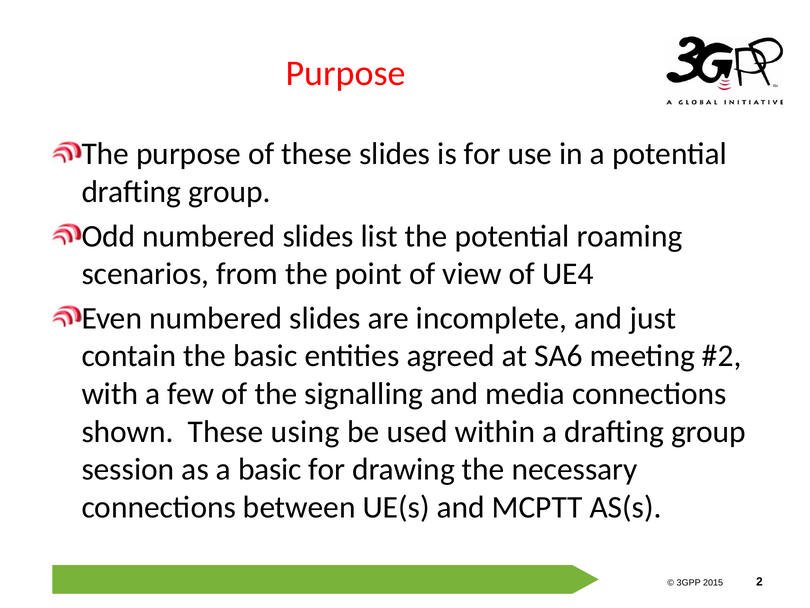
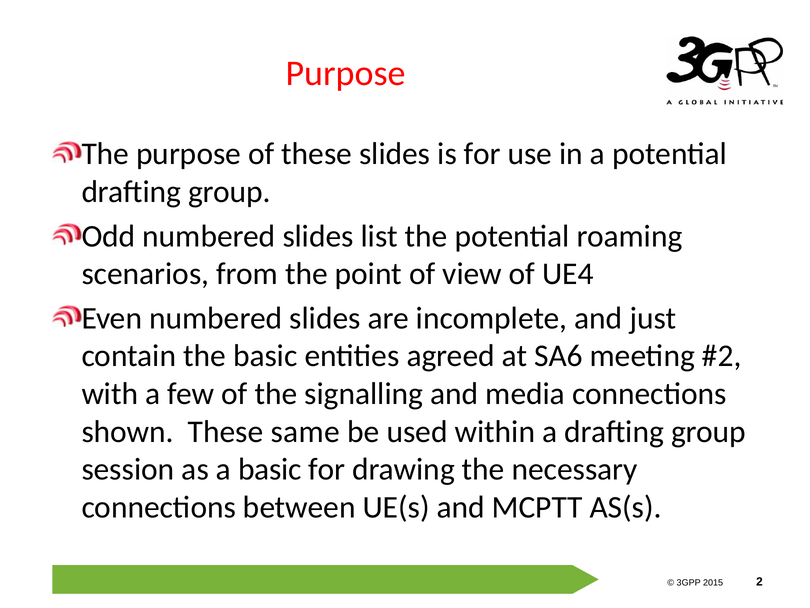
using: using -> same
